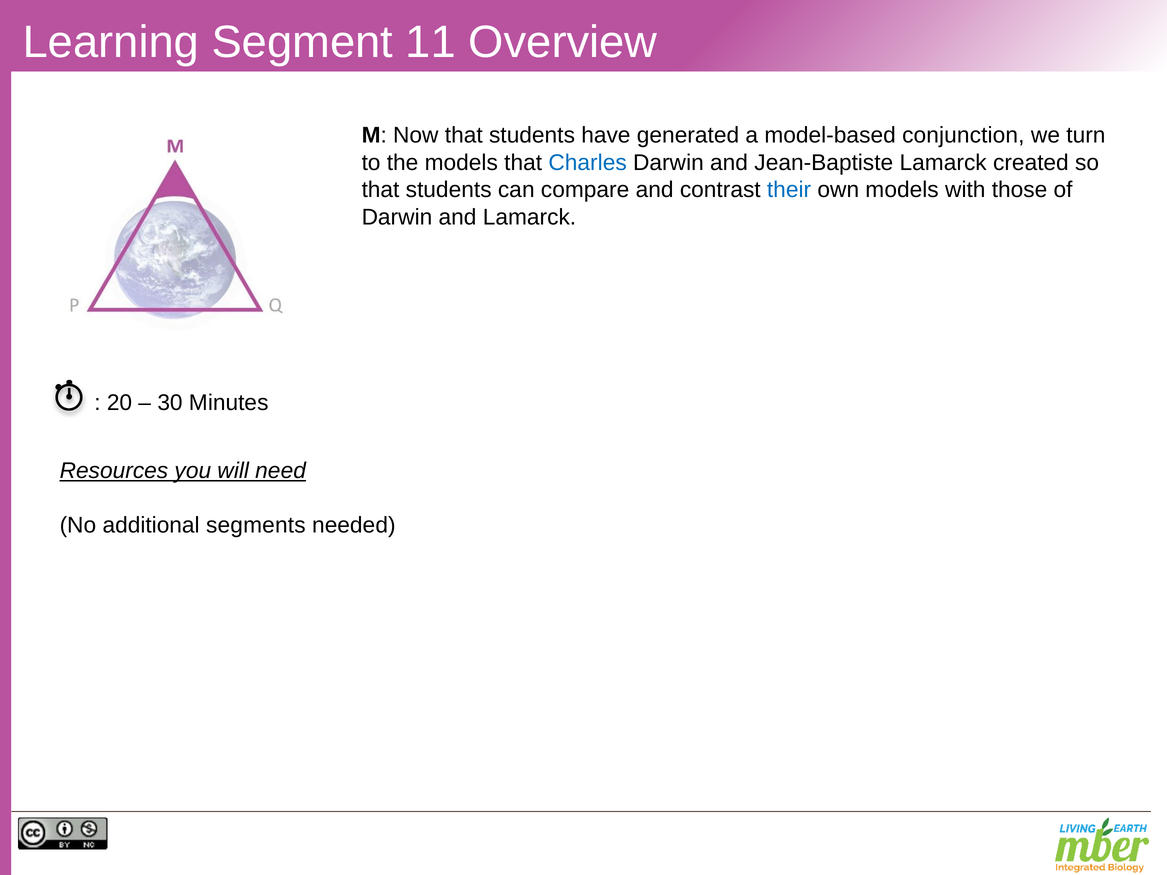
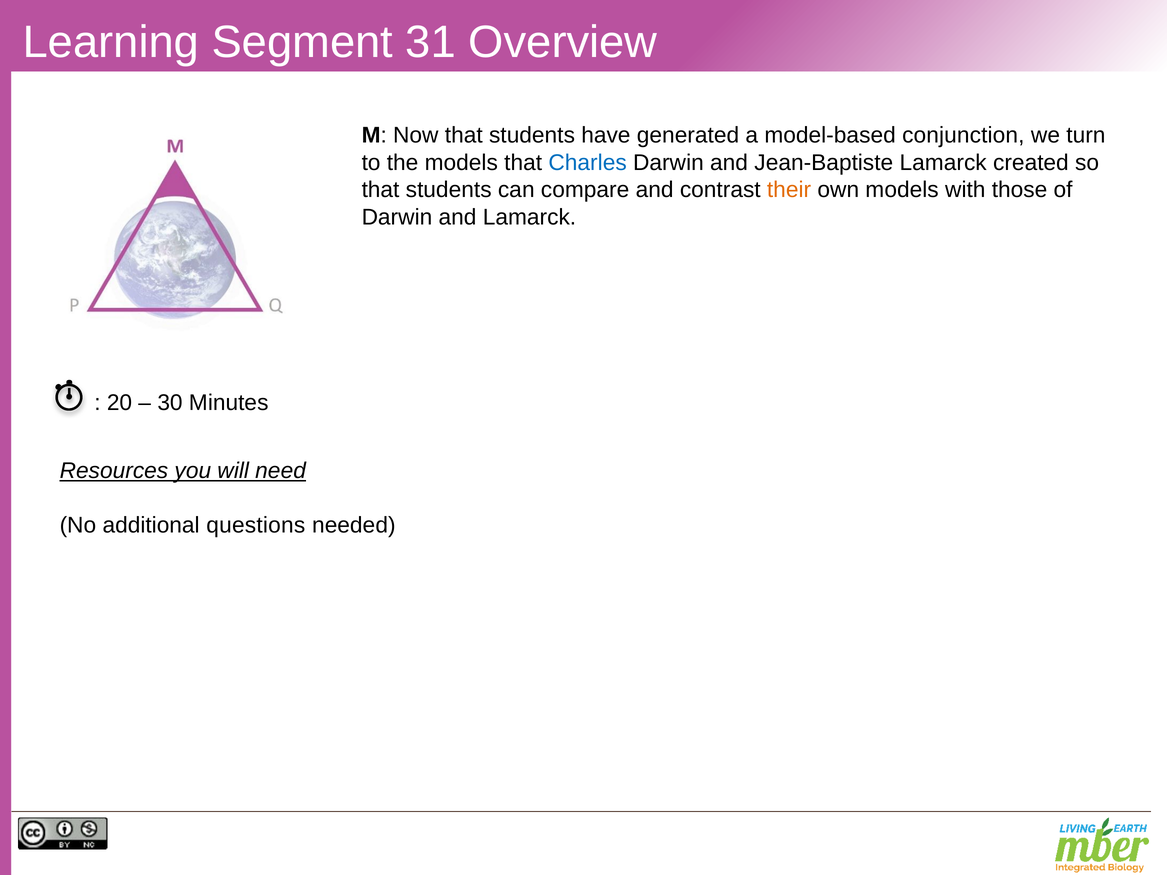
11: 11 -> 31
their colour: blue -> orange
segments: segments -> questions
